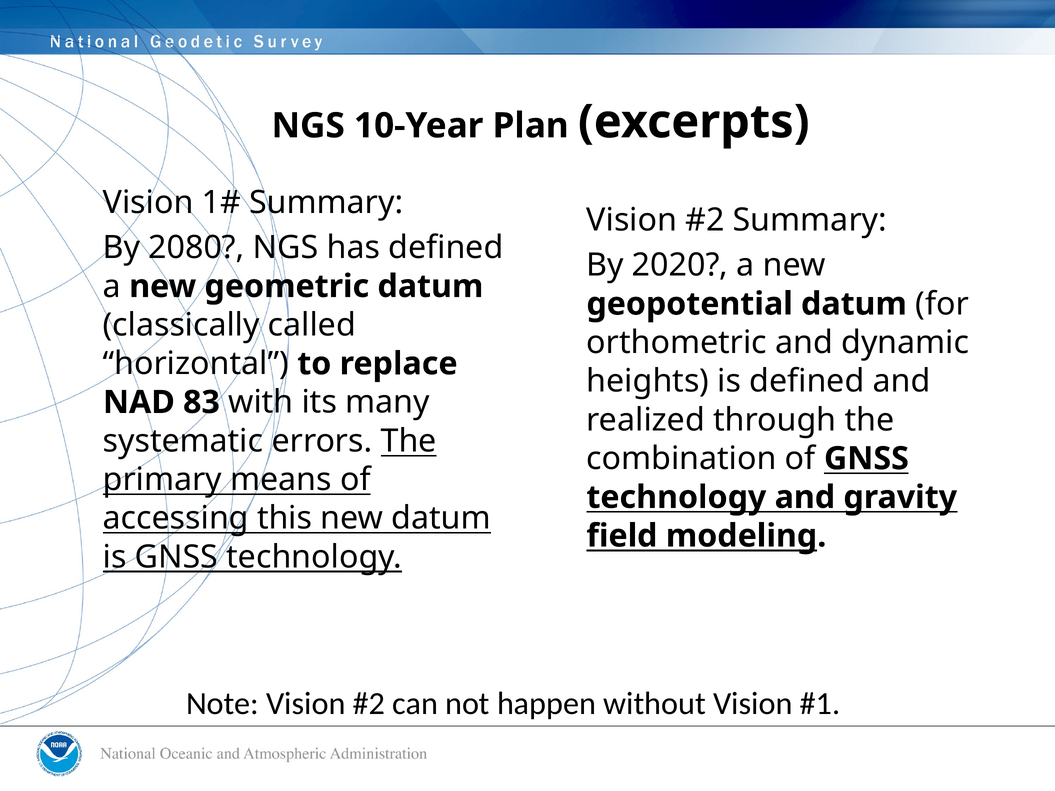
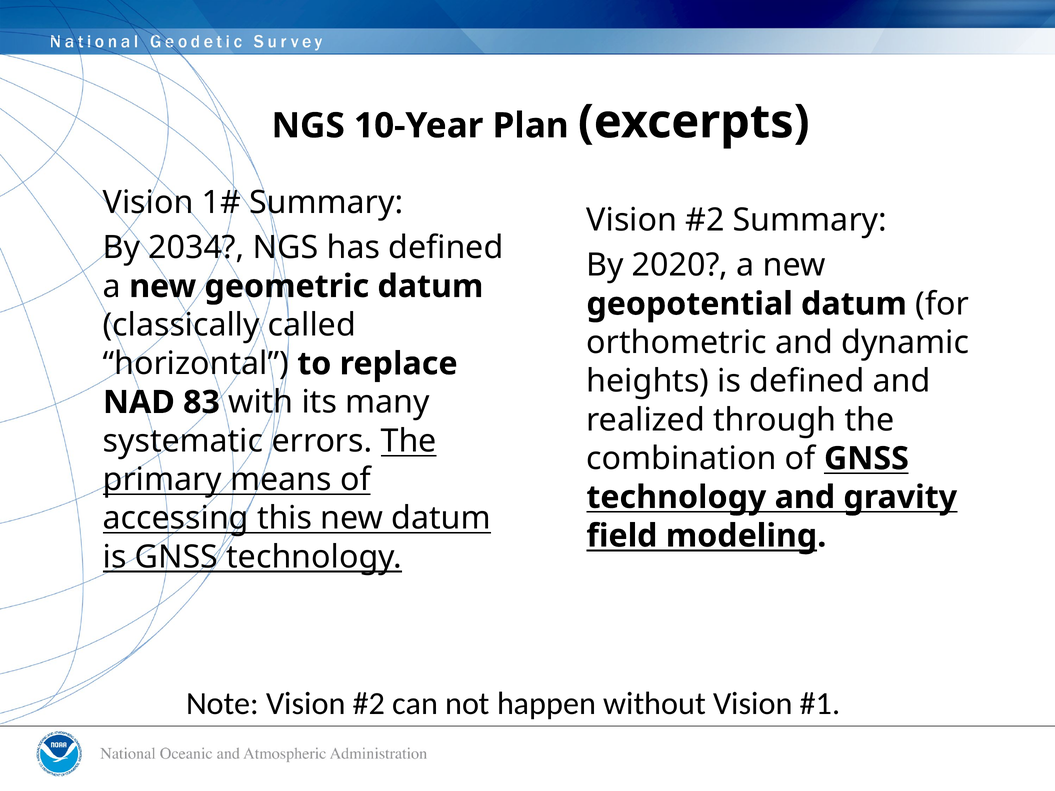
2080: 2080 -> 2034
